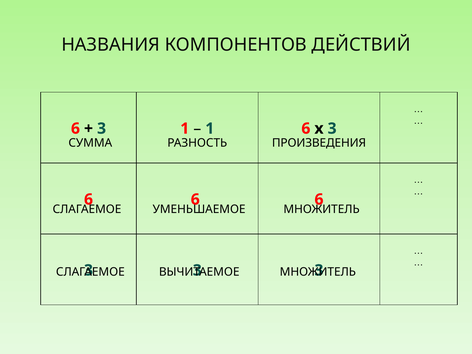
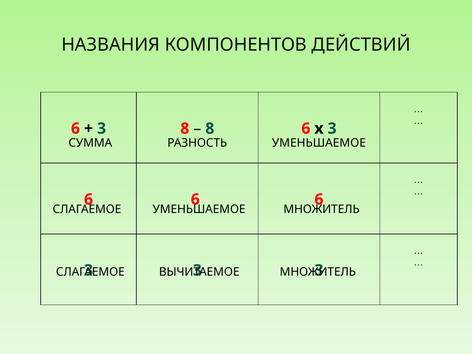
3 1: 1 -> 8
1 at (210, 129): 1 -> 8
ПРОИЗВЕДЕНИЯ at (319, 143): ПРОИЗВЕДЕНИЯ -> УМЕНЬШАЕМОЕ
